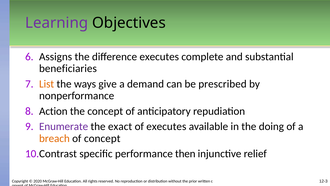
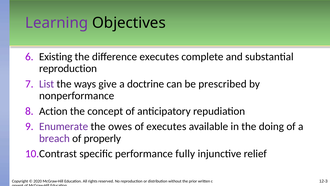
Assigns: Assigns -> Existing
beneficiaries at (68, 68): beneficiaries -> reproduction
List colour: orange -> purple
demand: demand -> doctrine
exact: exact -> owes
breach colour: orange -> purple
of concept: concept -> properly
then: then -> fully
